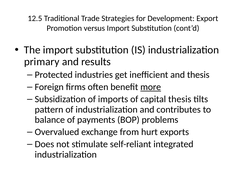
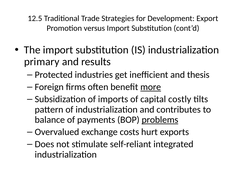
capital thesis: thesis -> costly
problems underline: none -> present
from: from -> costs
